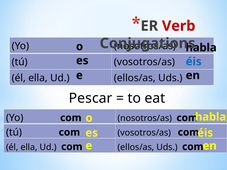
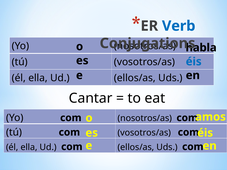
Verb at (179, 26) colour: red -> blue
Pescar: Pescar -> Cantar
habla at (211, 117): habla -> amos
